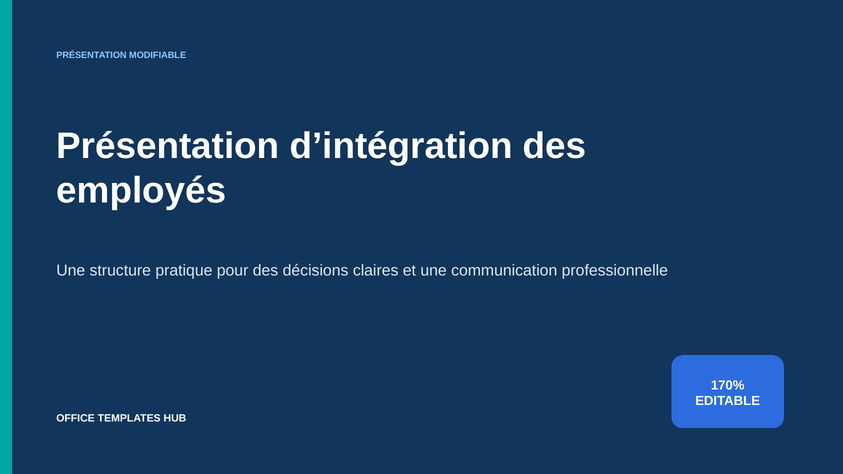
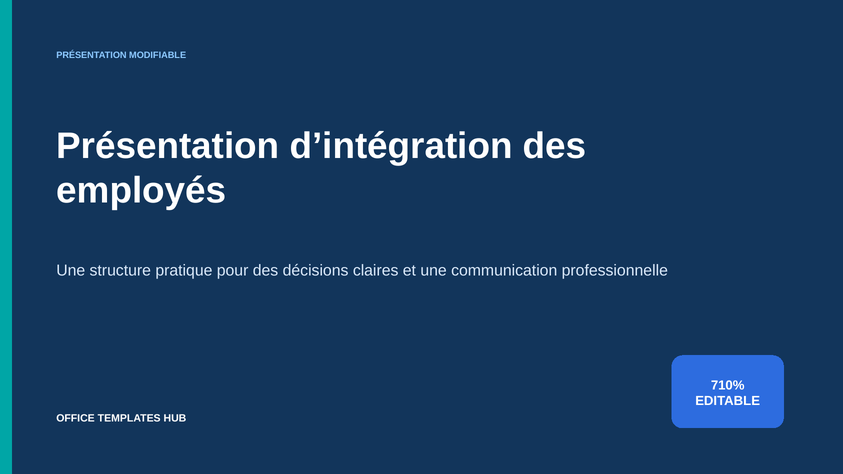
170%: 170% -> 710%
